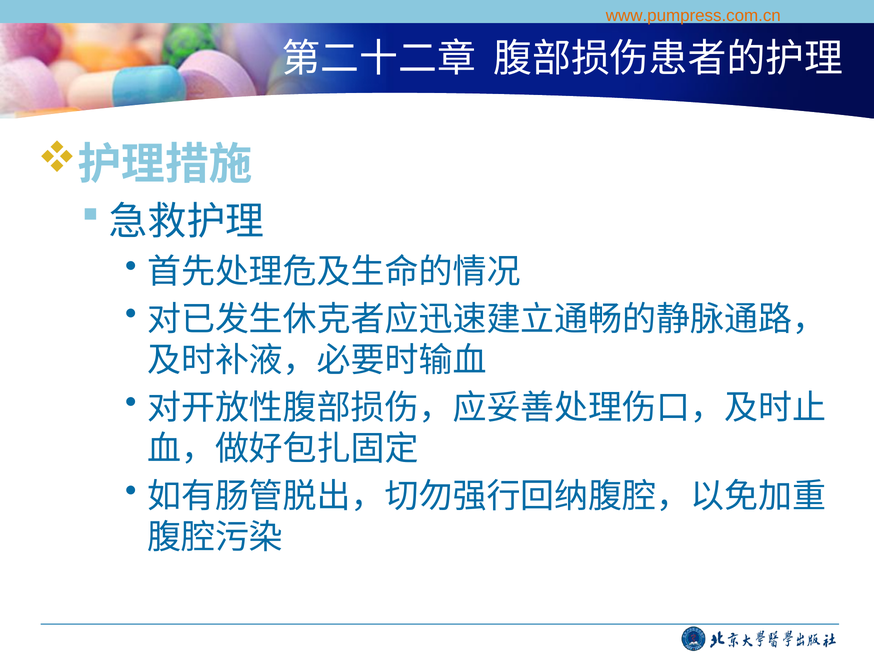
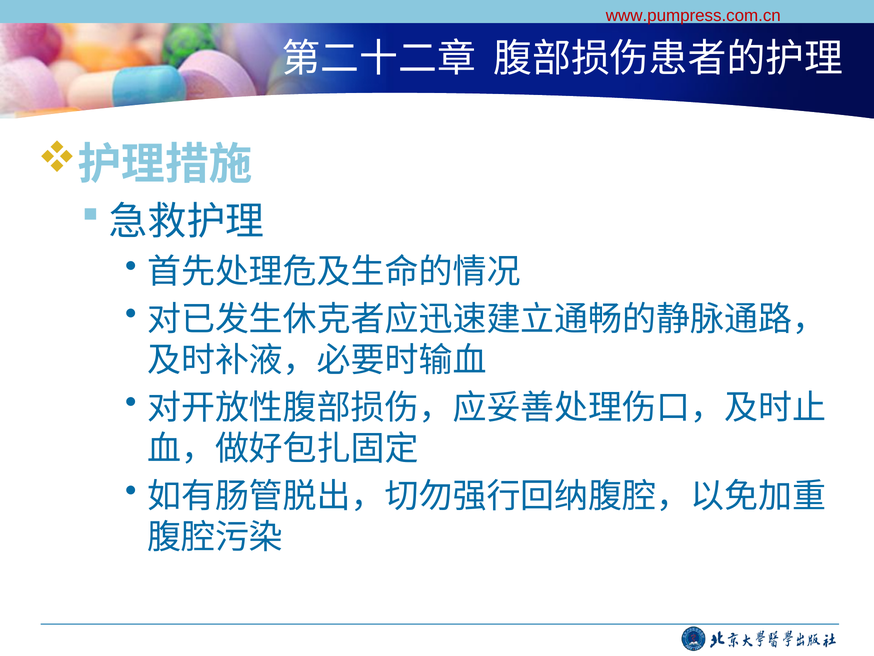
www.pumpress.com.cn colour: orange -> red
